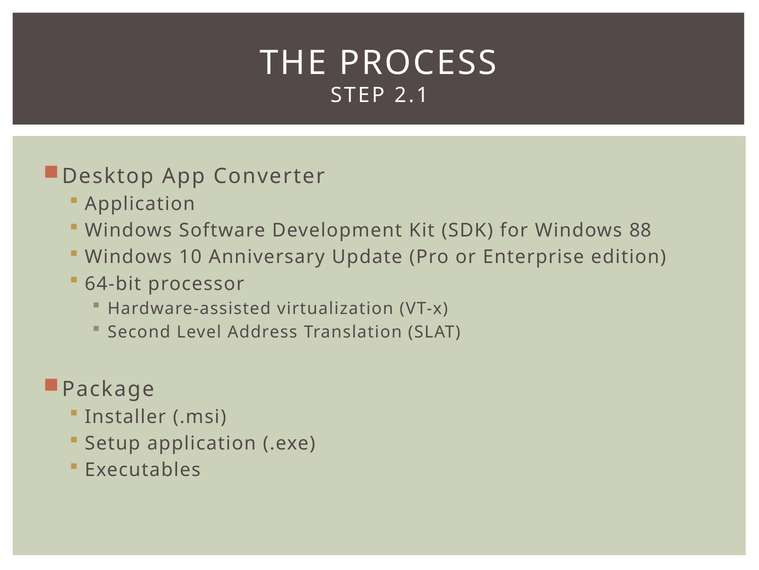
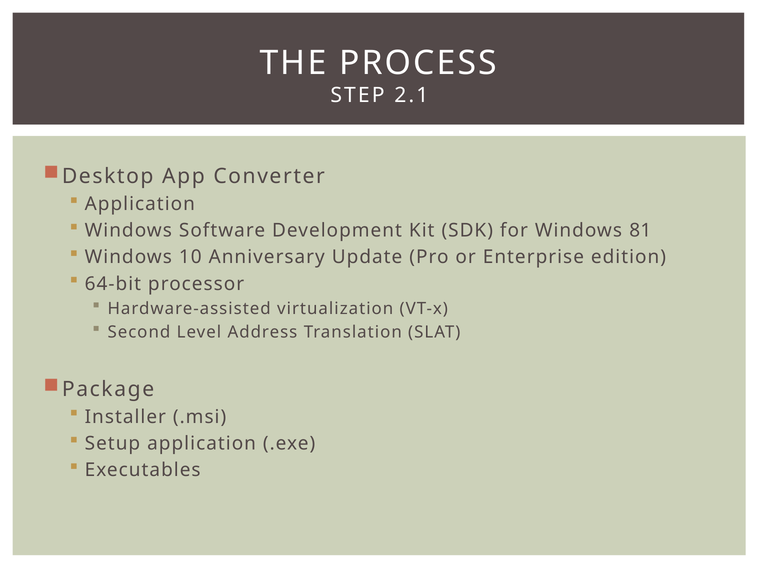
88: 88 -> 81
